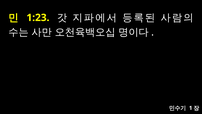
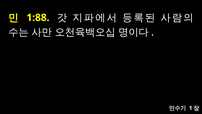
1:23: 1:23 -> 1:88
